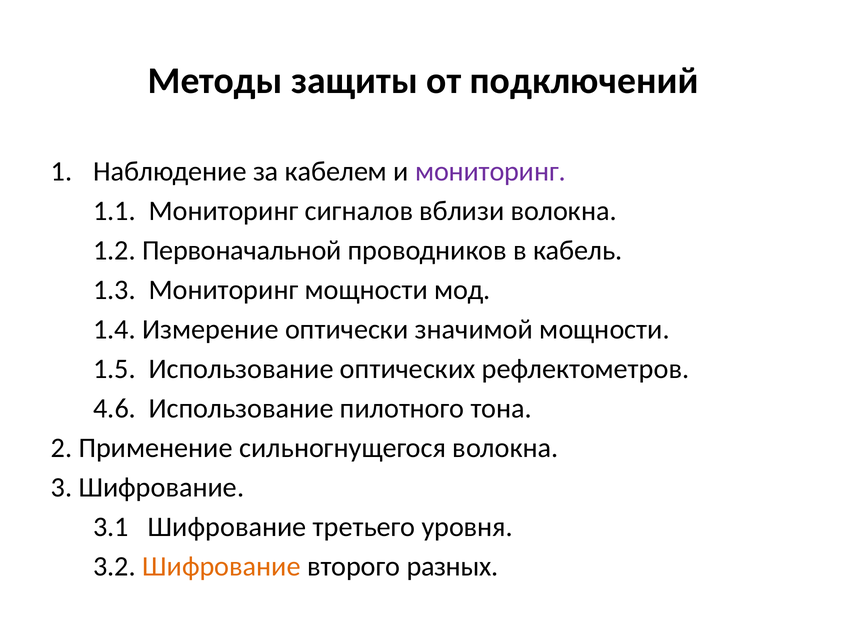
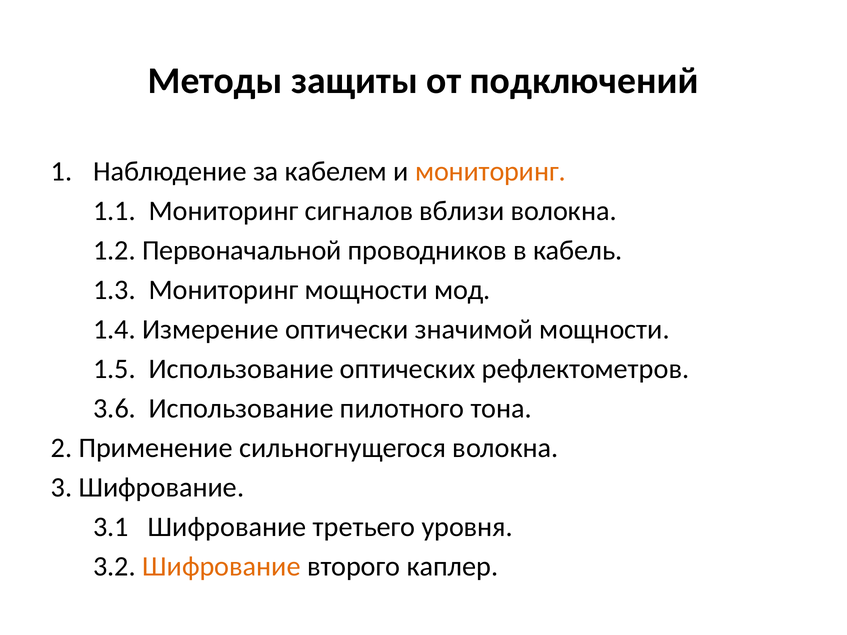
мониторинг at (490, 171) colour: purple -> orange
4.6: 4.6 -> 3.6
разных: разных -> каплер
